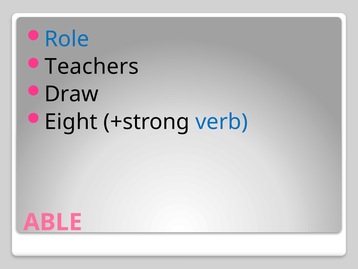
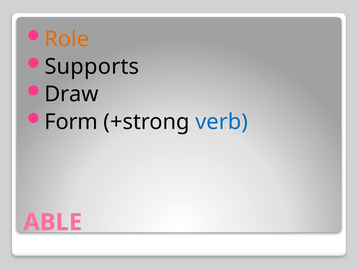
Role colour: blue -> orange
Teachers: Teachers -> Supports
Eight: Eight -> Form
